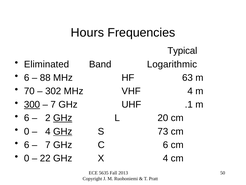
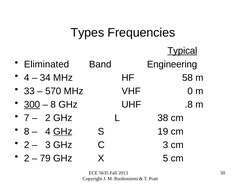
Hours: Hours -> Types
Typical underline: none -> present
Logarithmic: Logarithmic -> Engineering
6 at (27, 77): 6 -> 4
88: 88 -> 34
63: 63 -> 58
70: 70 -> 33
302: 302 -> 570
VHF 4: 4 -> 0
7 at (53, 104): 7 -> 8
.1: .1 -> .8
6 at (27, 118): 6 -> 7
GHz at (63, 118) underline: present -> none
20: 20 -> 38
0 at (27, 131): 0 -> 8
73: 73 -> 19
6 at (27, 145): 6 -> 2
7 at (48, 145): 7 -> 3
C 6: 6 -> 3
0 at (27, 158): 0 -> 2
22: 22 -> 79
X 4: 4 -> 5
